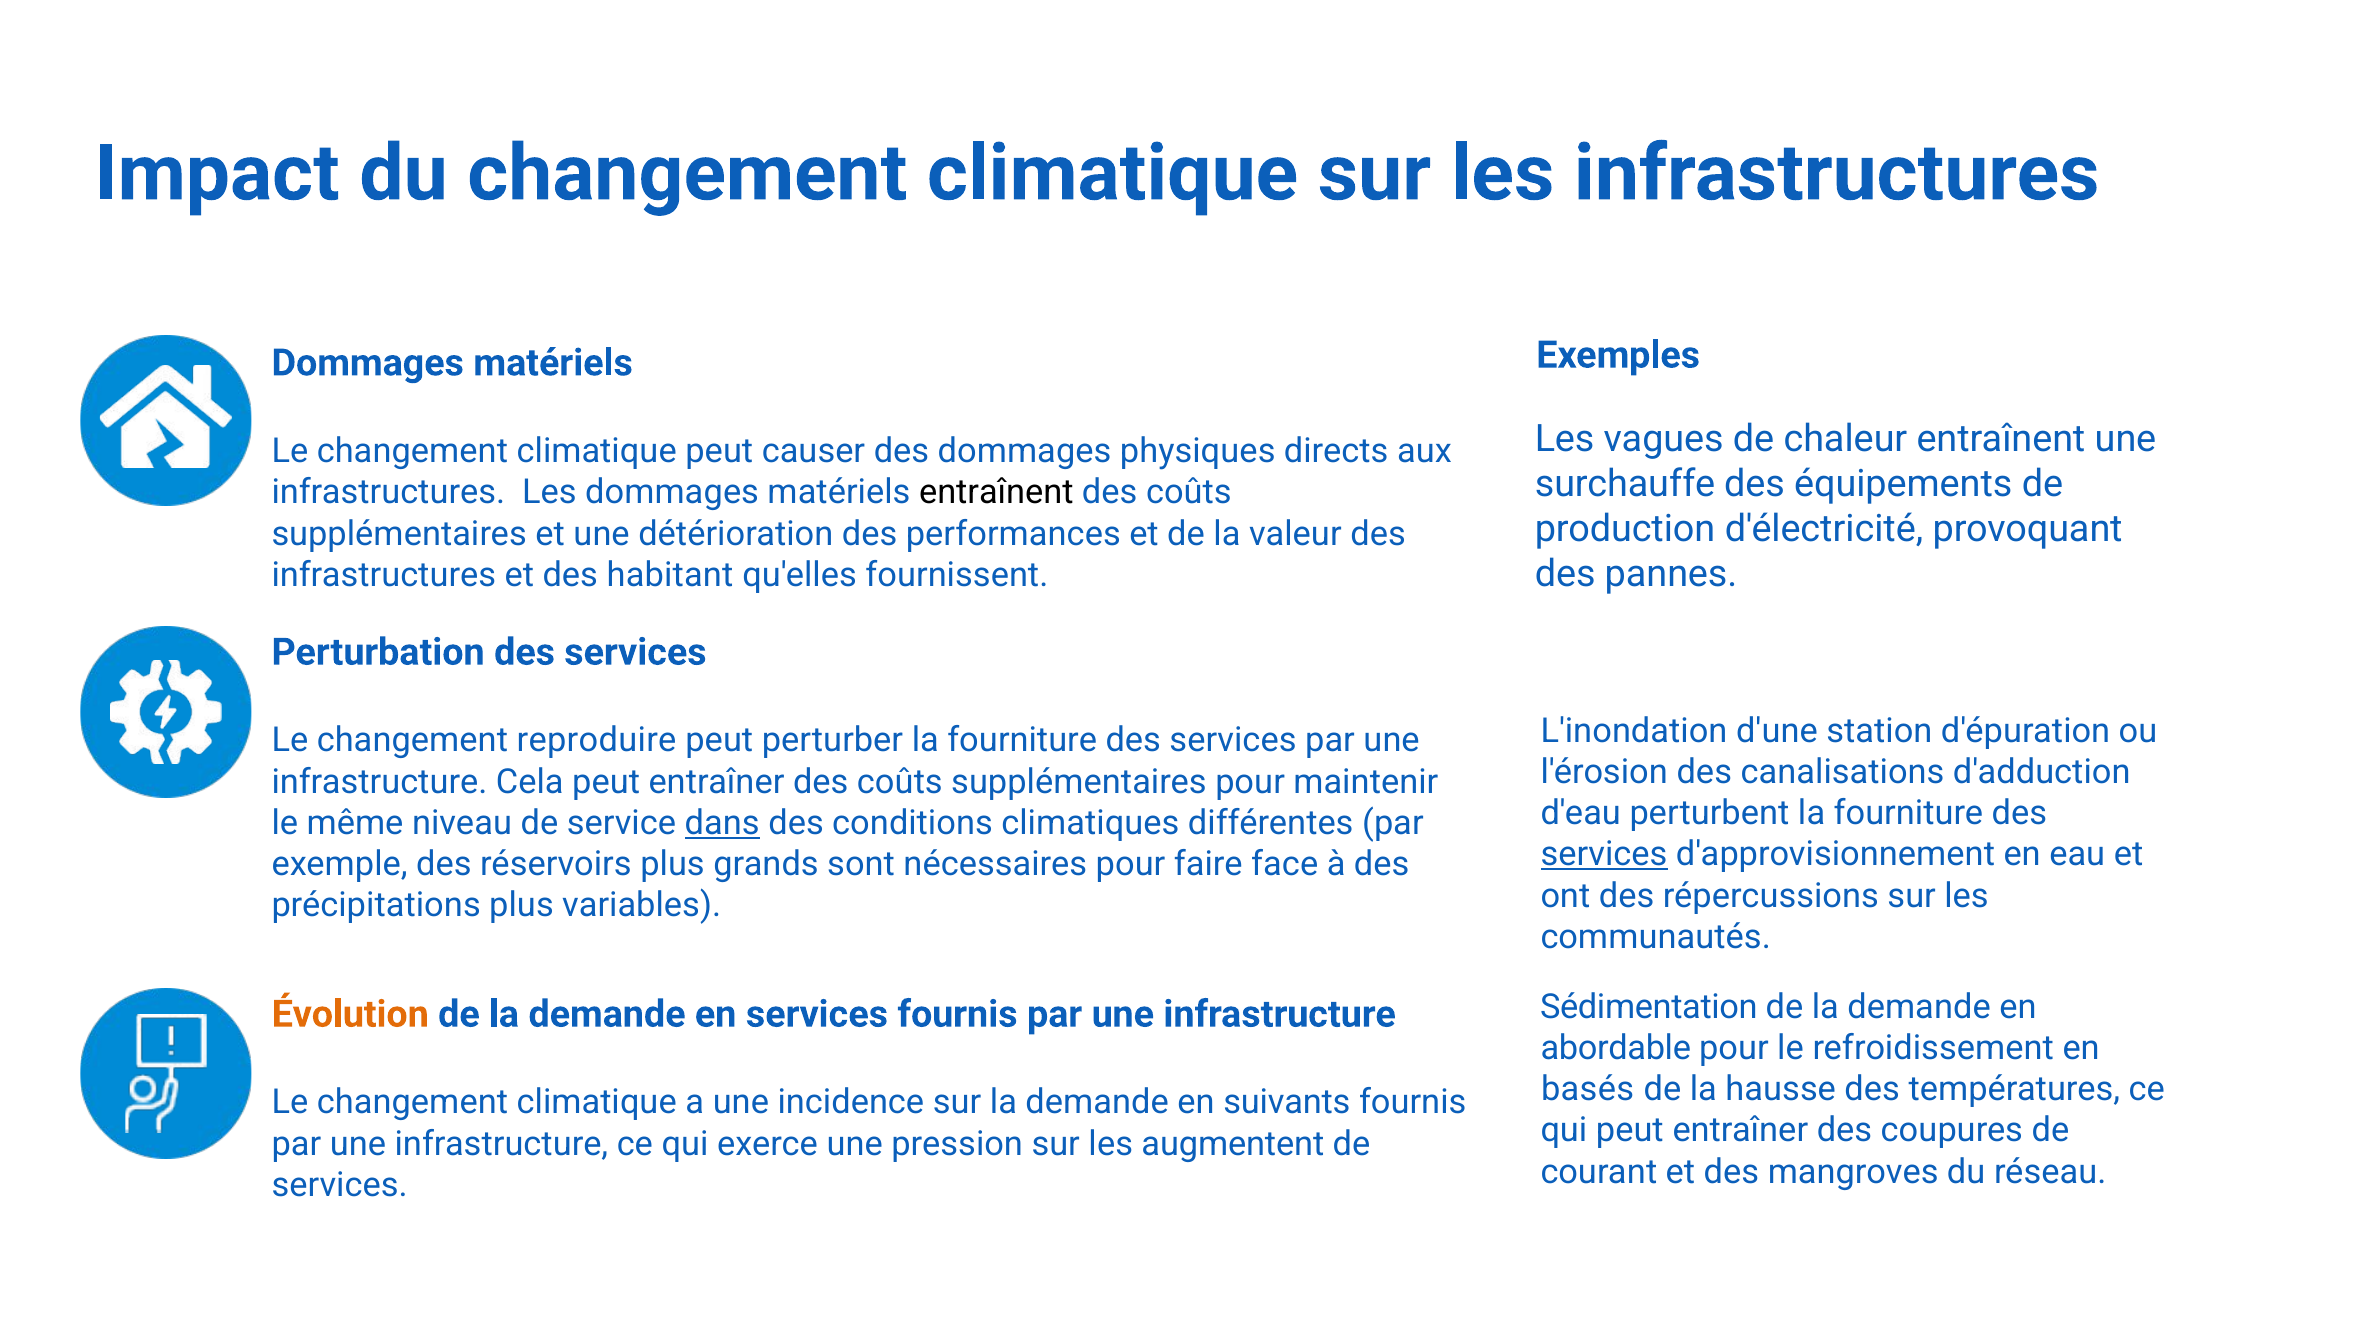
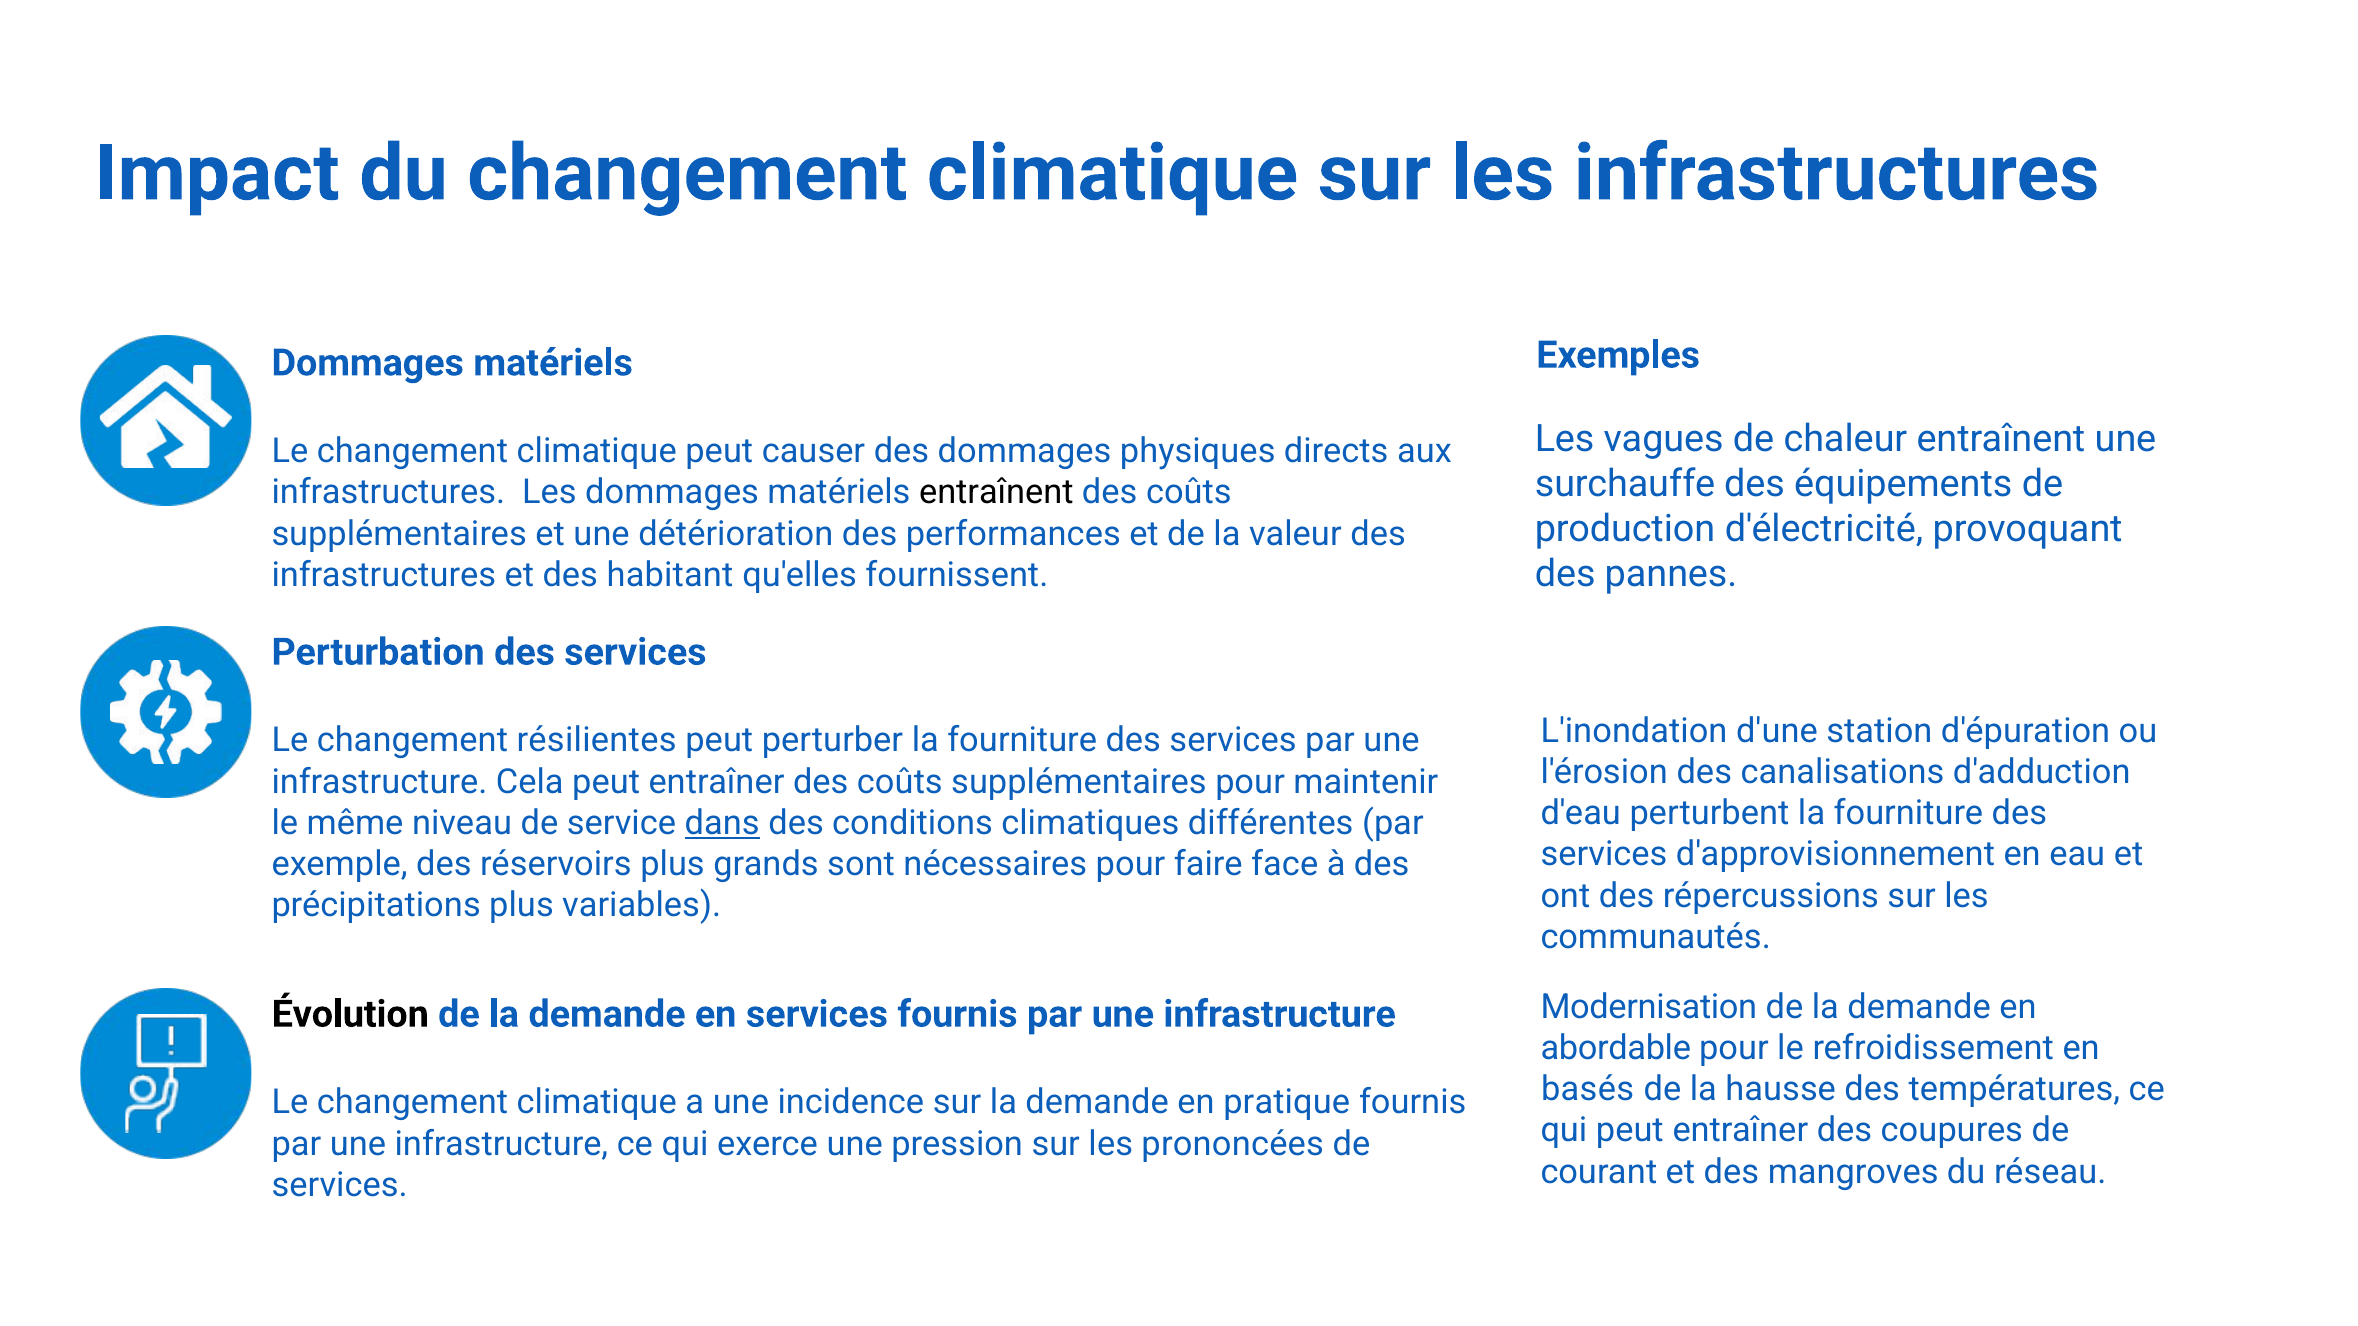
reproduire: reproduire -> résilientes
services at (1604, 855) underline: present -> none
Sédimentation: Sédimentation -> Modernisation
Évolution colour: orange -> black
suivants: suivants -> pratique
augmentent: augmentent -> prononcées
